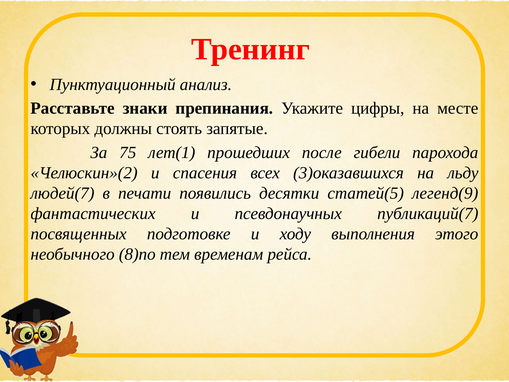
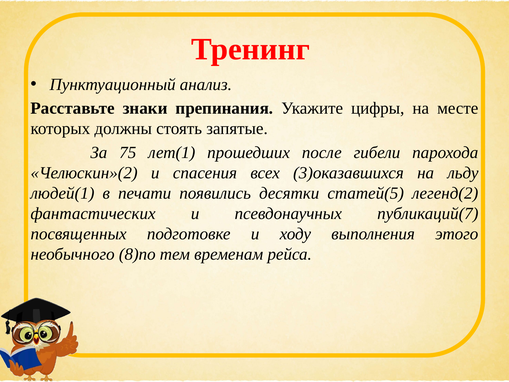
людей(7: людей(7 -> людей(1
легенд(9: легенд(9 -> легенд(2
